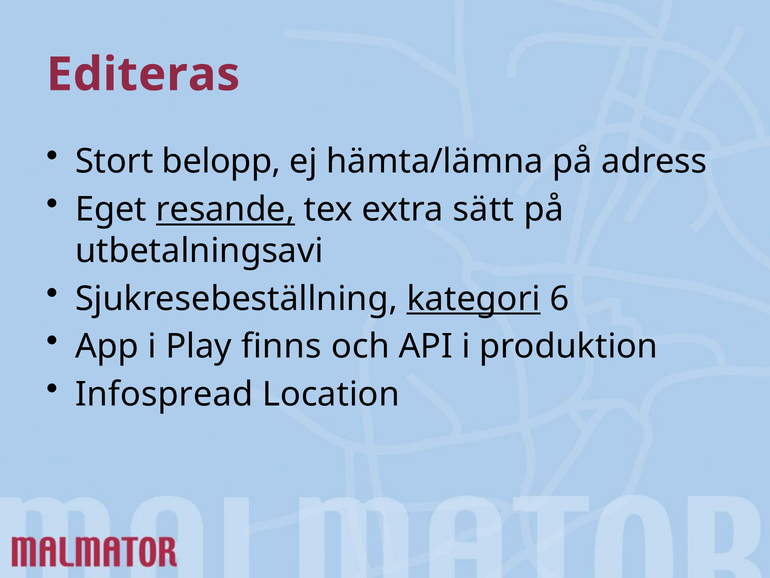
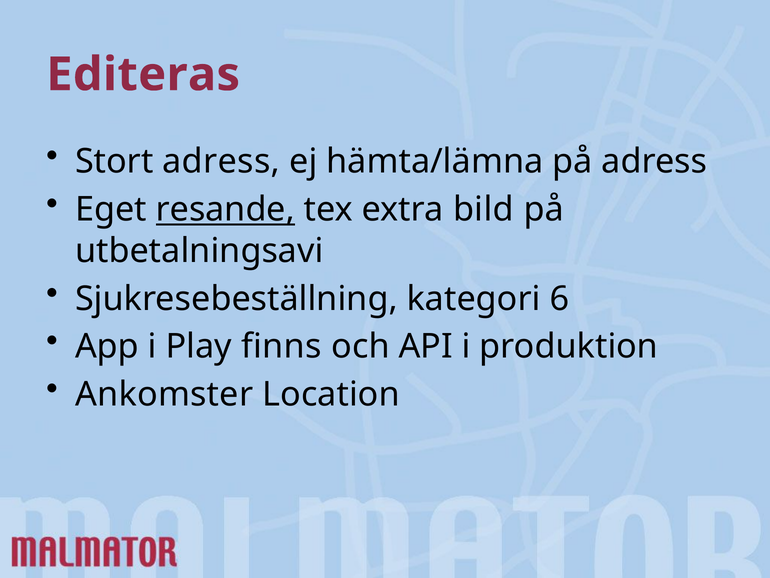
Stort belopp: belopp -> adress
sätt: sätt -> bild
kategori underline: present -> none
Infospread: Infospread -> Ankomster
